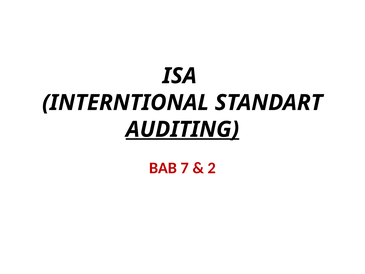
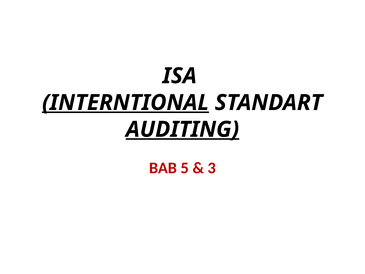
INTERNTIONAL underline: none -> present
7: 7 -> 5
2: 2 -> 3
